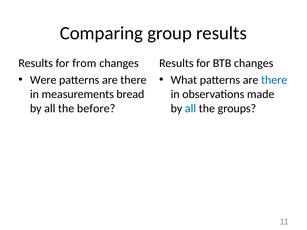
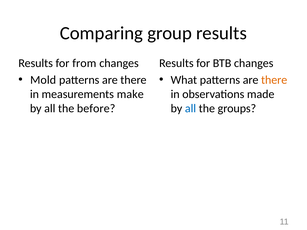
Were: Were -> Mold
there at (274, 80) colour: blue -> orange
bread: bread -> make
